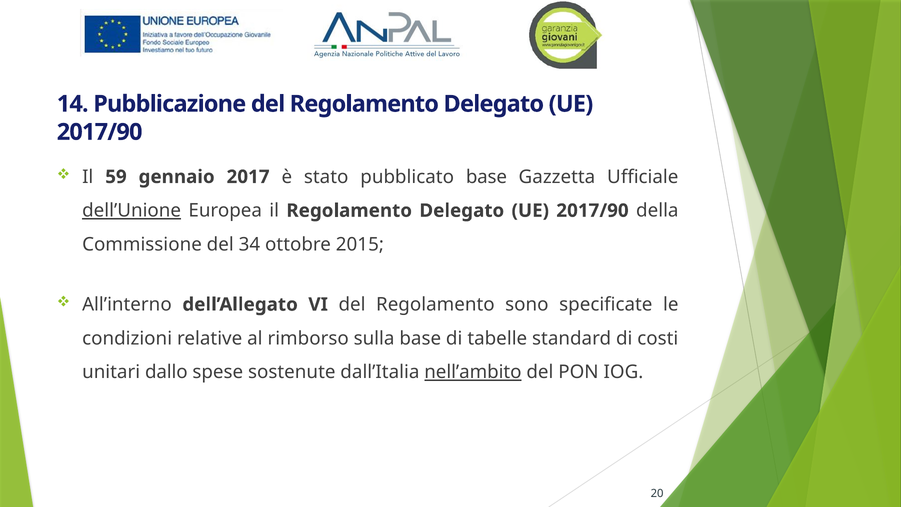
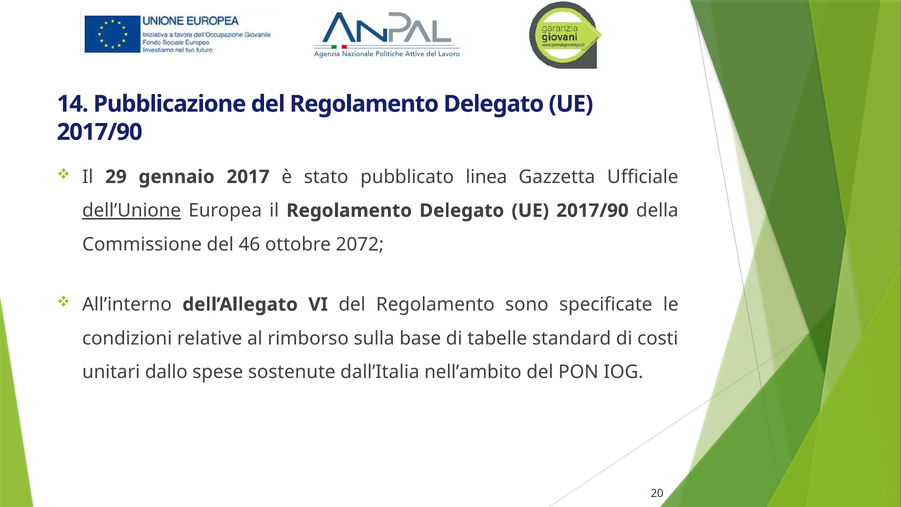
59: 59 -> 29
pubblicato base: base -> linea
34: 34 -> 46
2015: 2015 -> 2072
nell’ambito underline: present -> none
